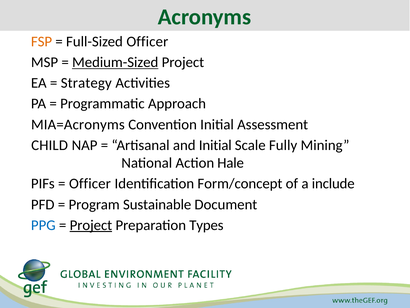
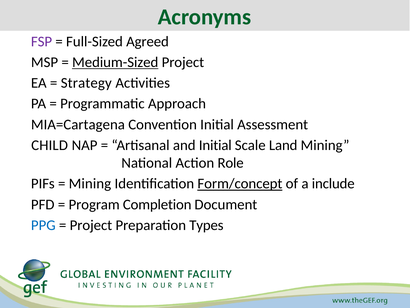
FSP colour: orange -> purple
Full-Sized Officer: Officer -> Agreed
MIA=Acronyms: MIA=Acronyms -> MIA=Cartagena
Fully: Fully -> Land
Hale: Hale -> Role
Officer at (90, 183): Officer -> Mining
Form/concept underline: none -> present
Sustainable: Sustainable -> Completion
Project at (91, 225) underline: present -> none
